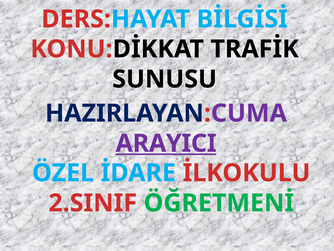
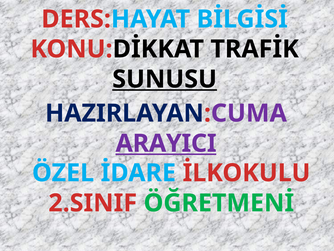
SUNUSU underline: none -> present
